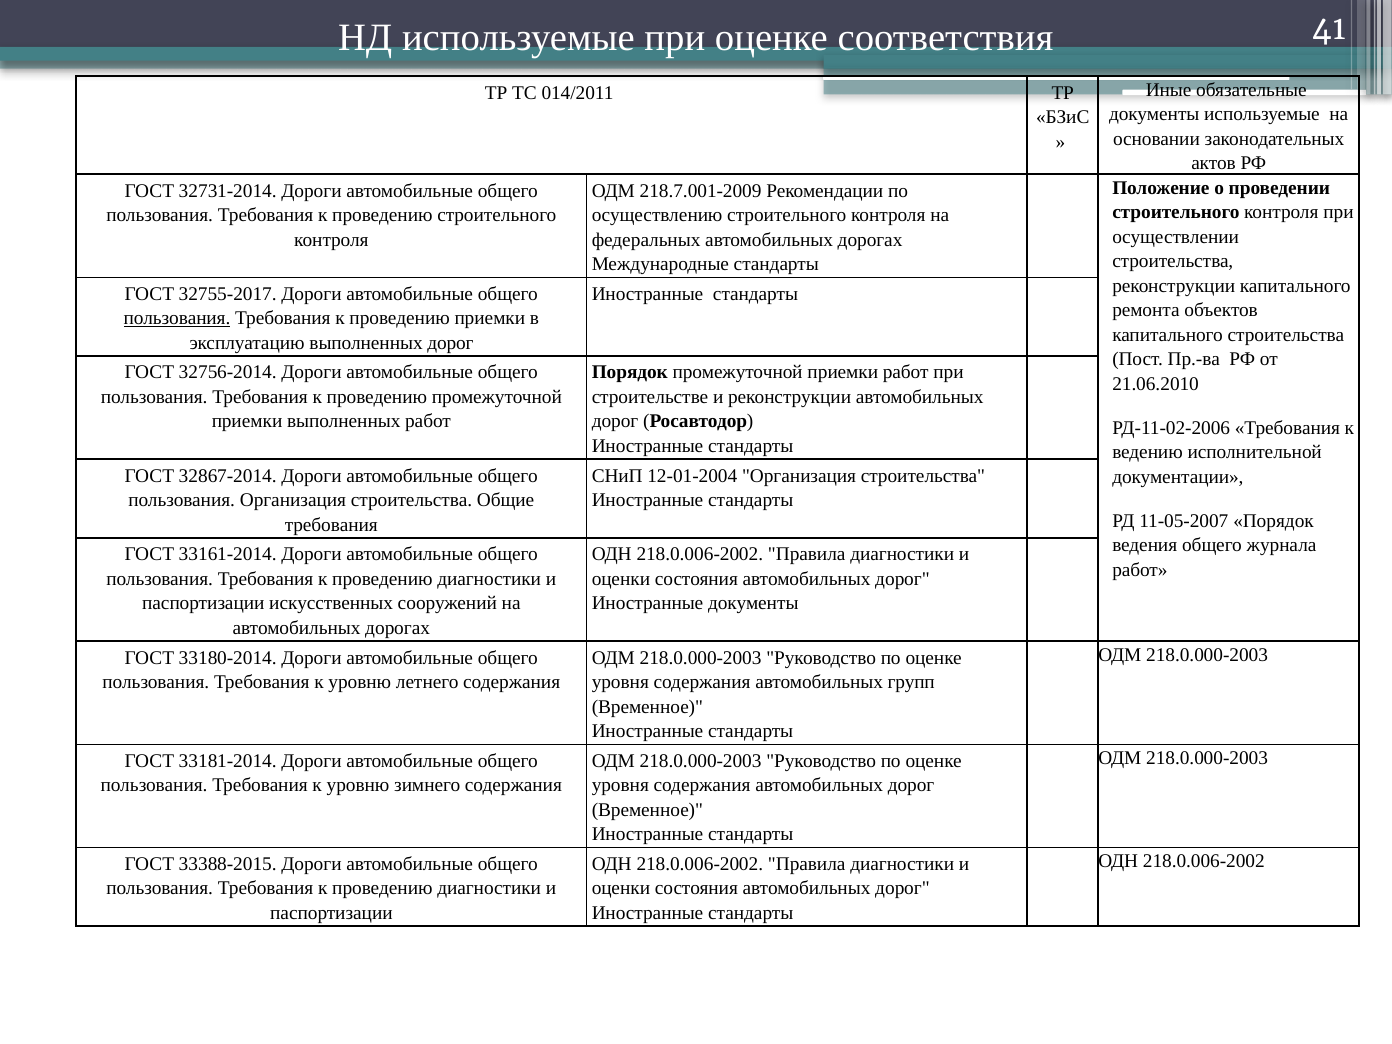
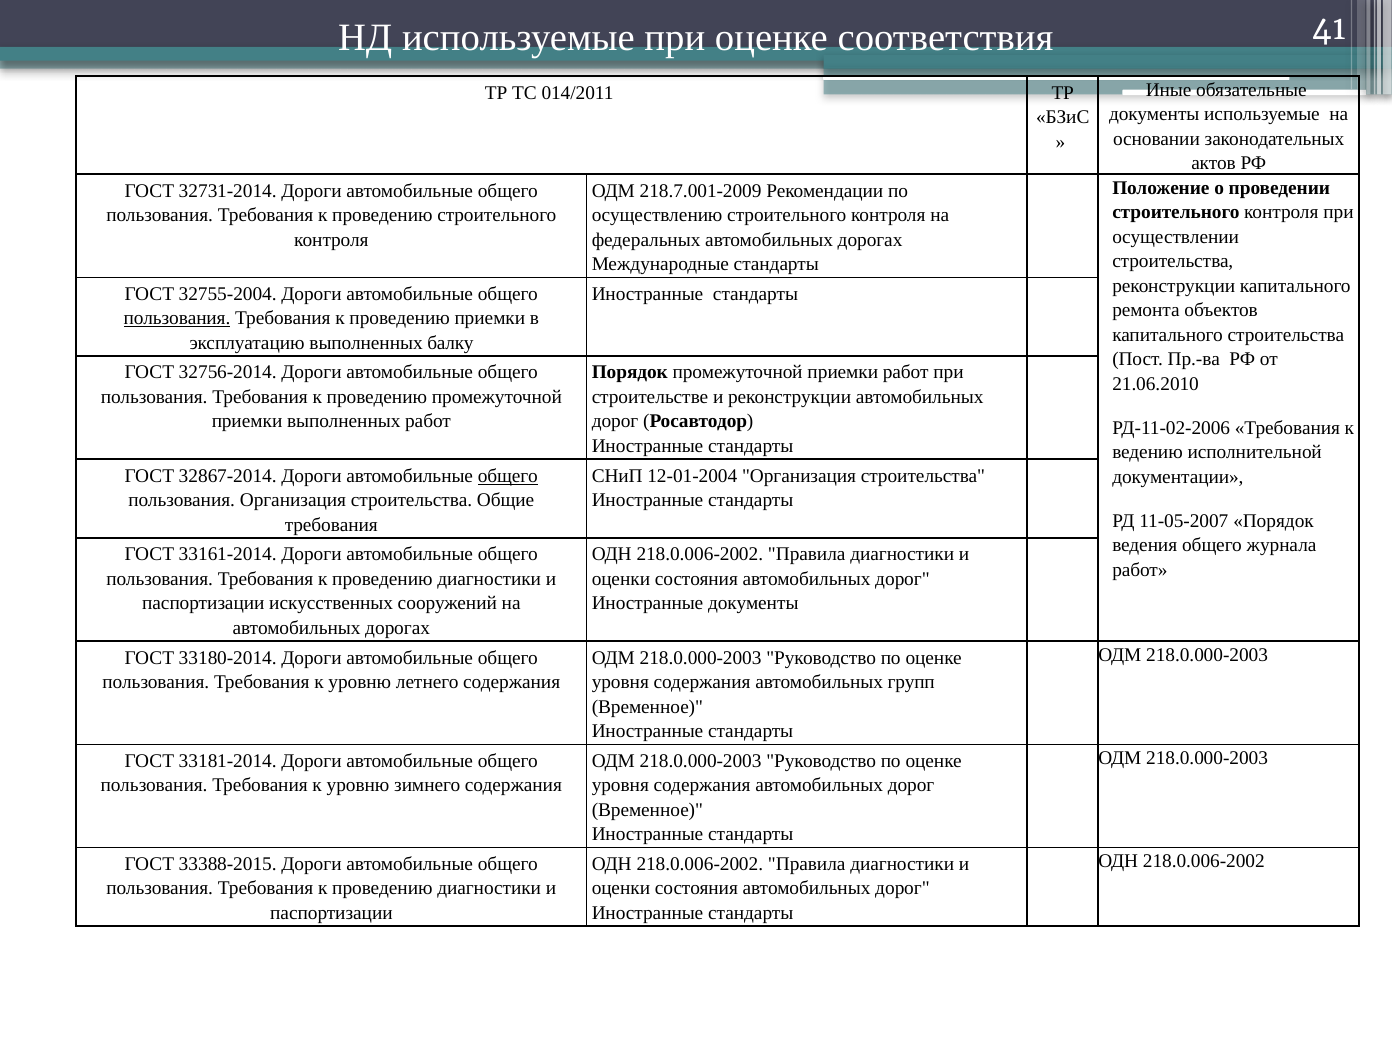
32755-2017: 32755-2017 -> 32755-2004
выполненных дорог: дорог -> балку
общего at (508, 476) underline: none -> present
